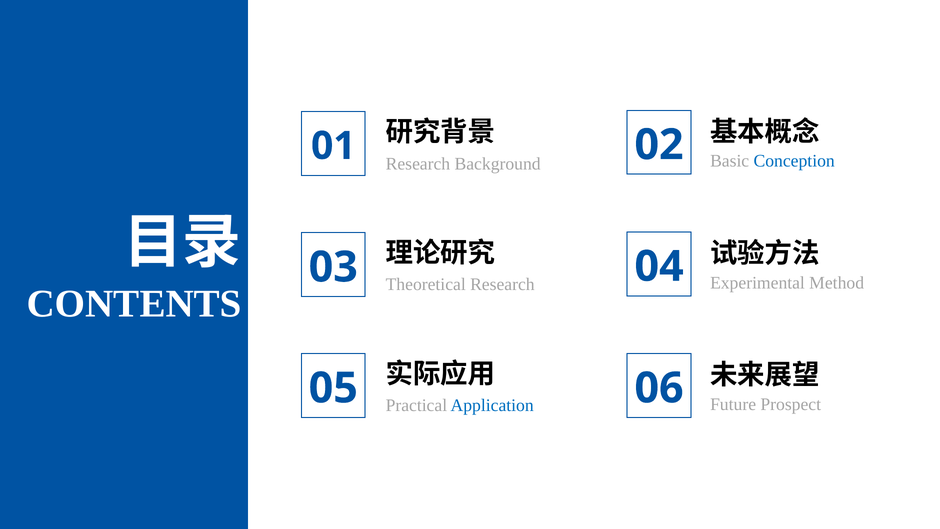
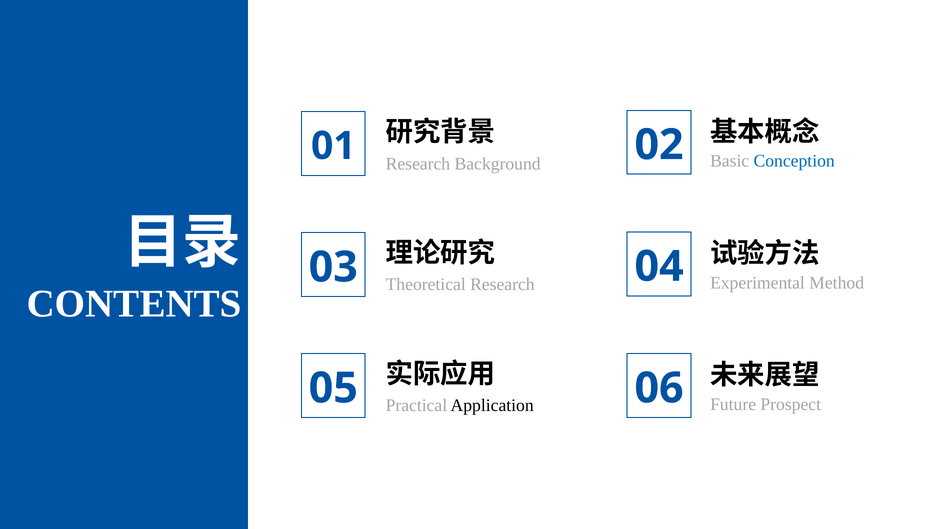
Application colour: blue -> black
